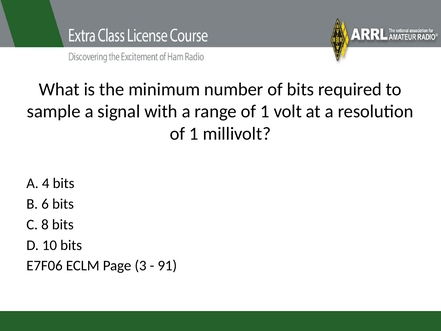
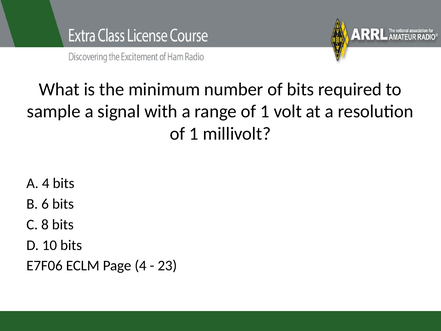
Page 3: 3 -> 4
91: 91 -> 23
